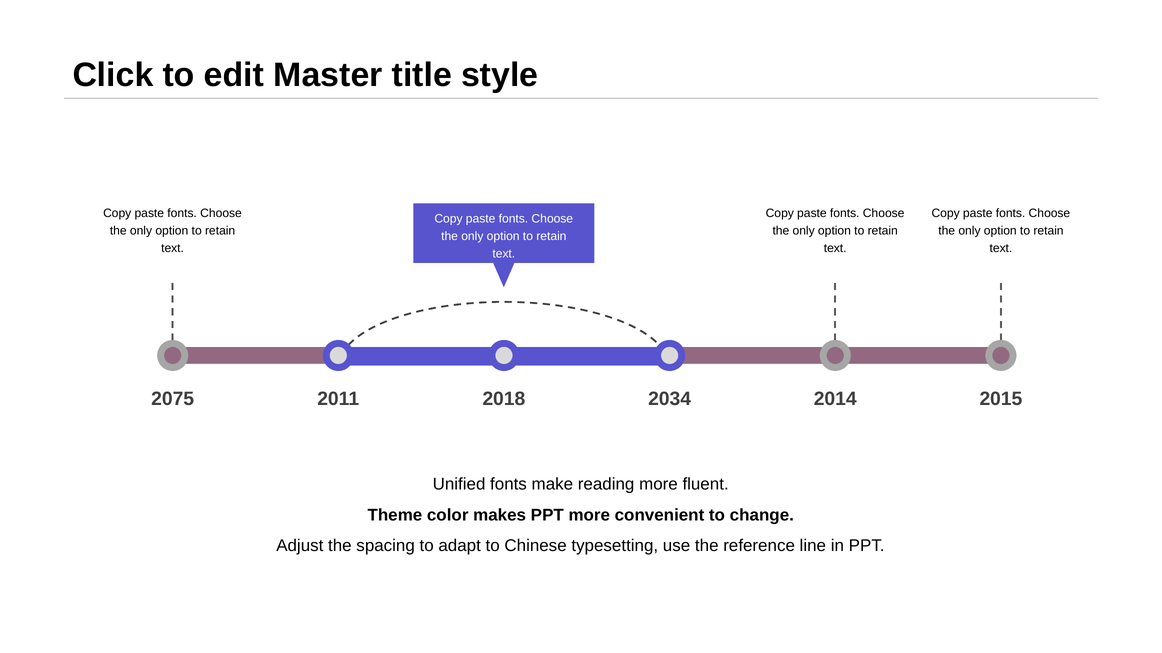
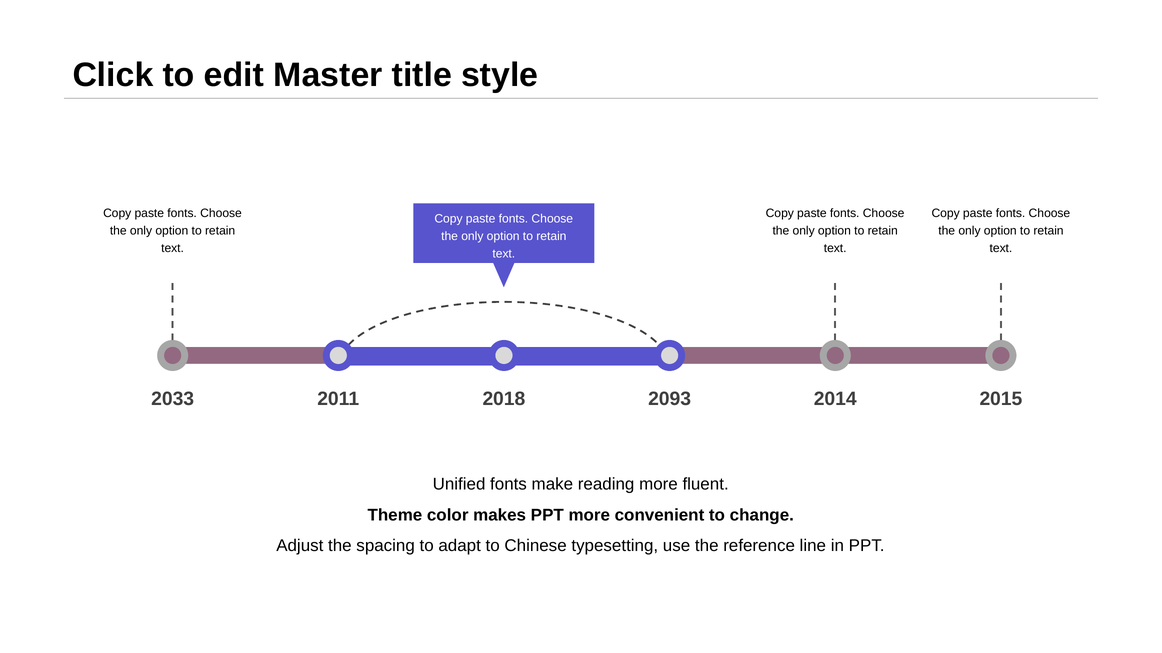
2075: 2075 -> 2033
2034: 2034 -> 2093
